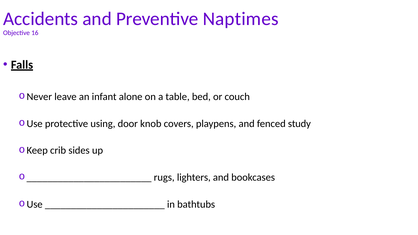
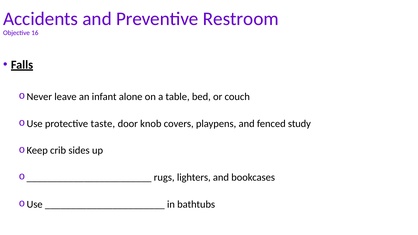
Naptimes: Naptimes -> Restroom
using: using -> taste
